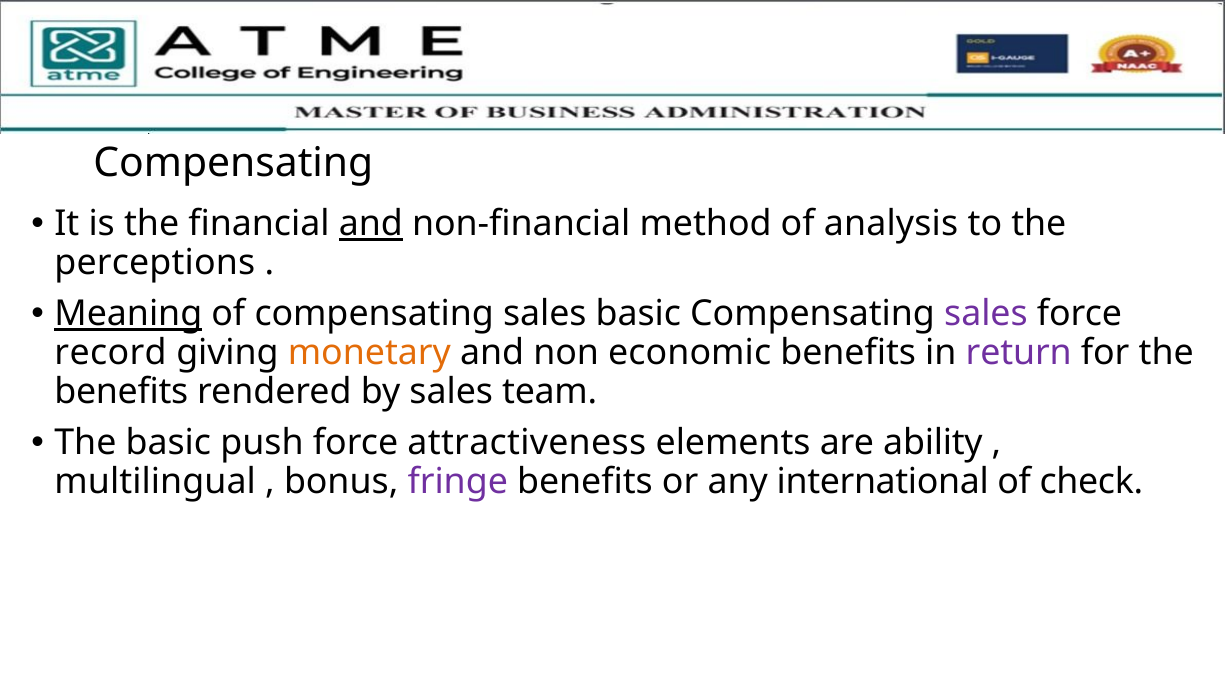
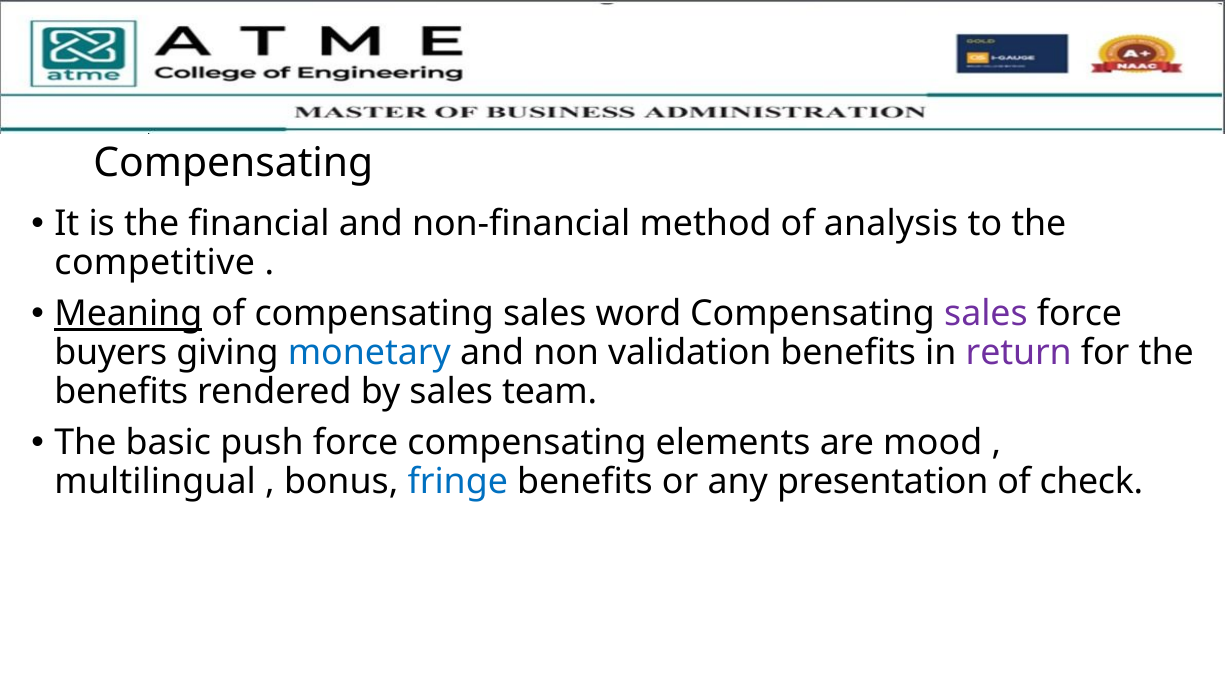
and at (371, 224) underline: present -> none
perceptions: perceptions -> competitive
sales basic: basic -> word
record: record -> buyers
monetary colour: orange -> blue
economic: economic -> validation
force attractiveness: attractiveness -> compensating
ability: ability -> mood
fringe colour: purple -> blue
international: international -> presentation
